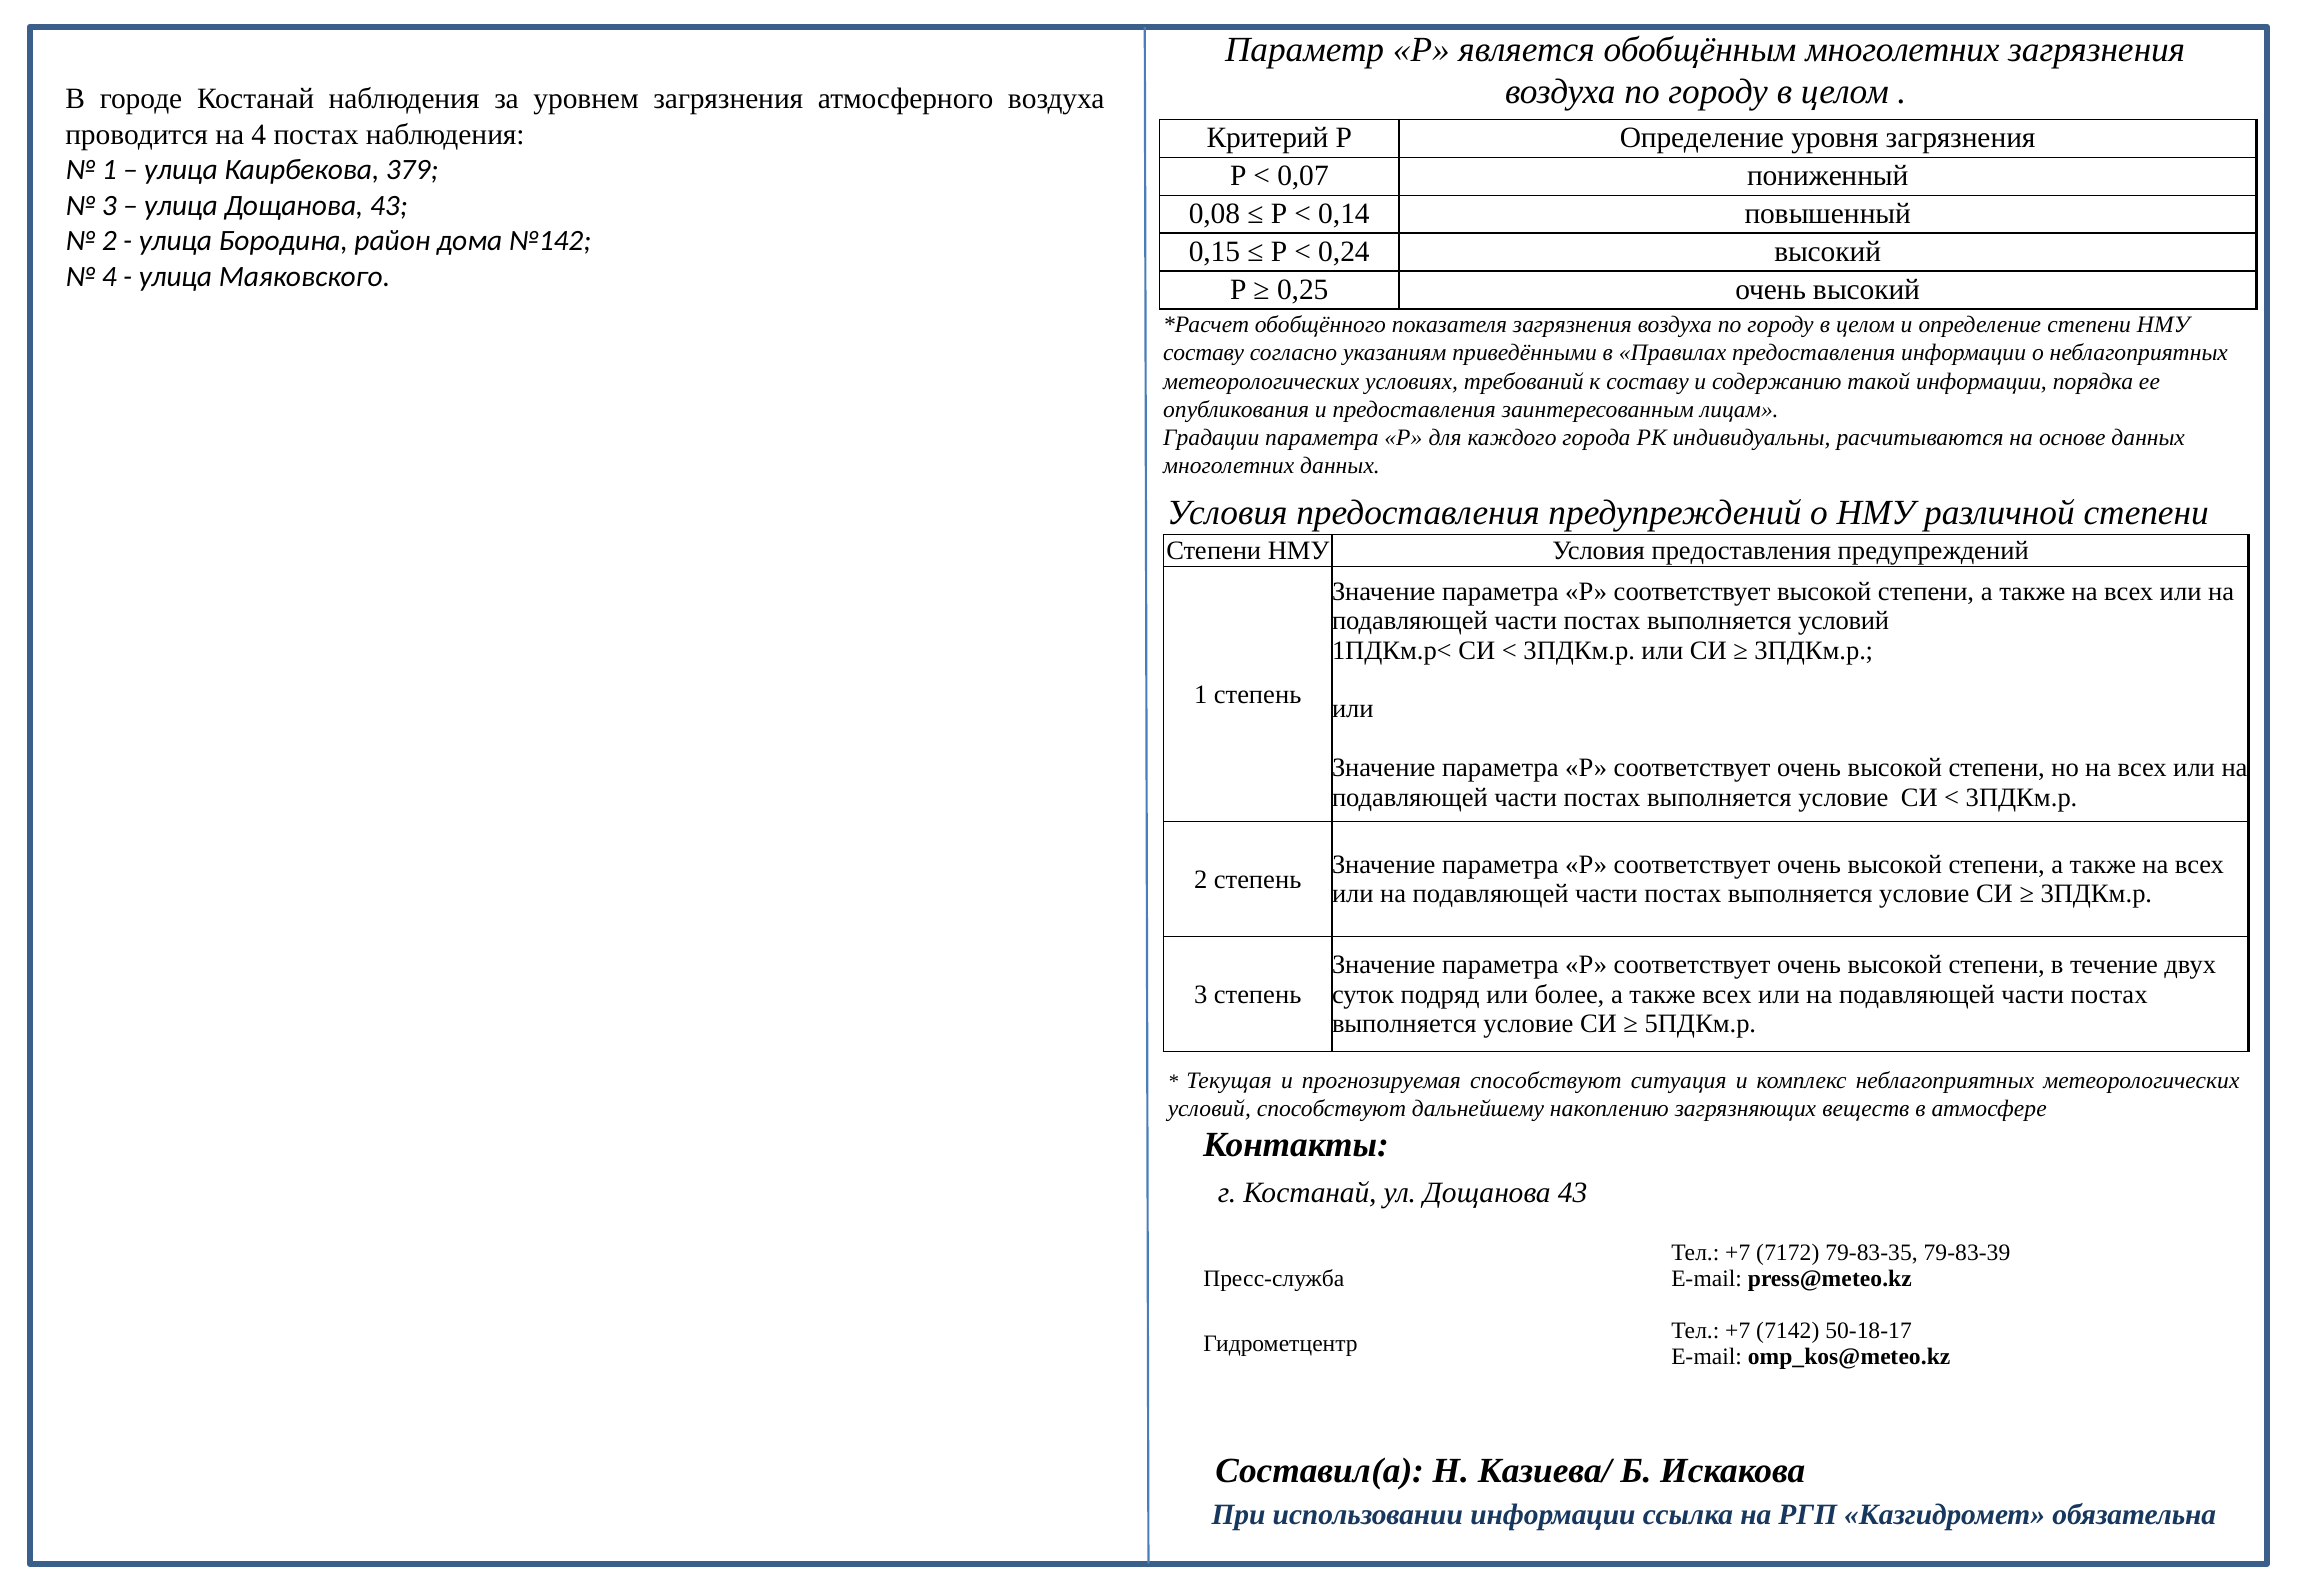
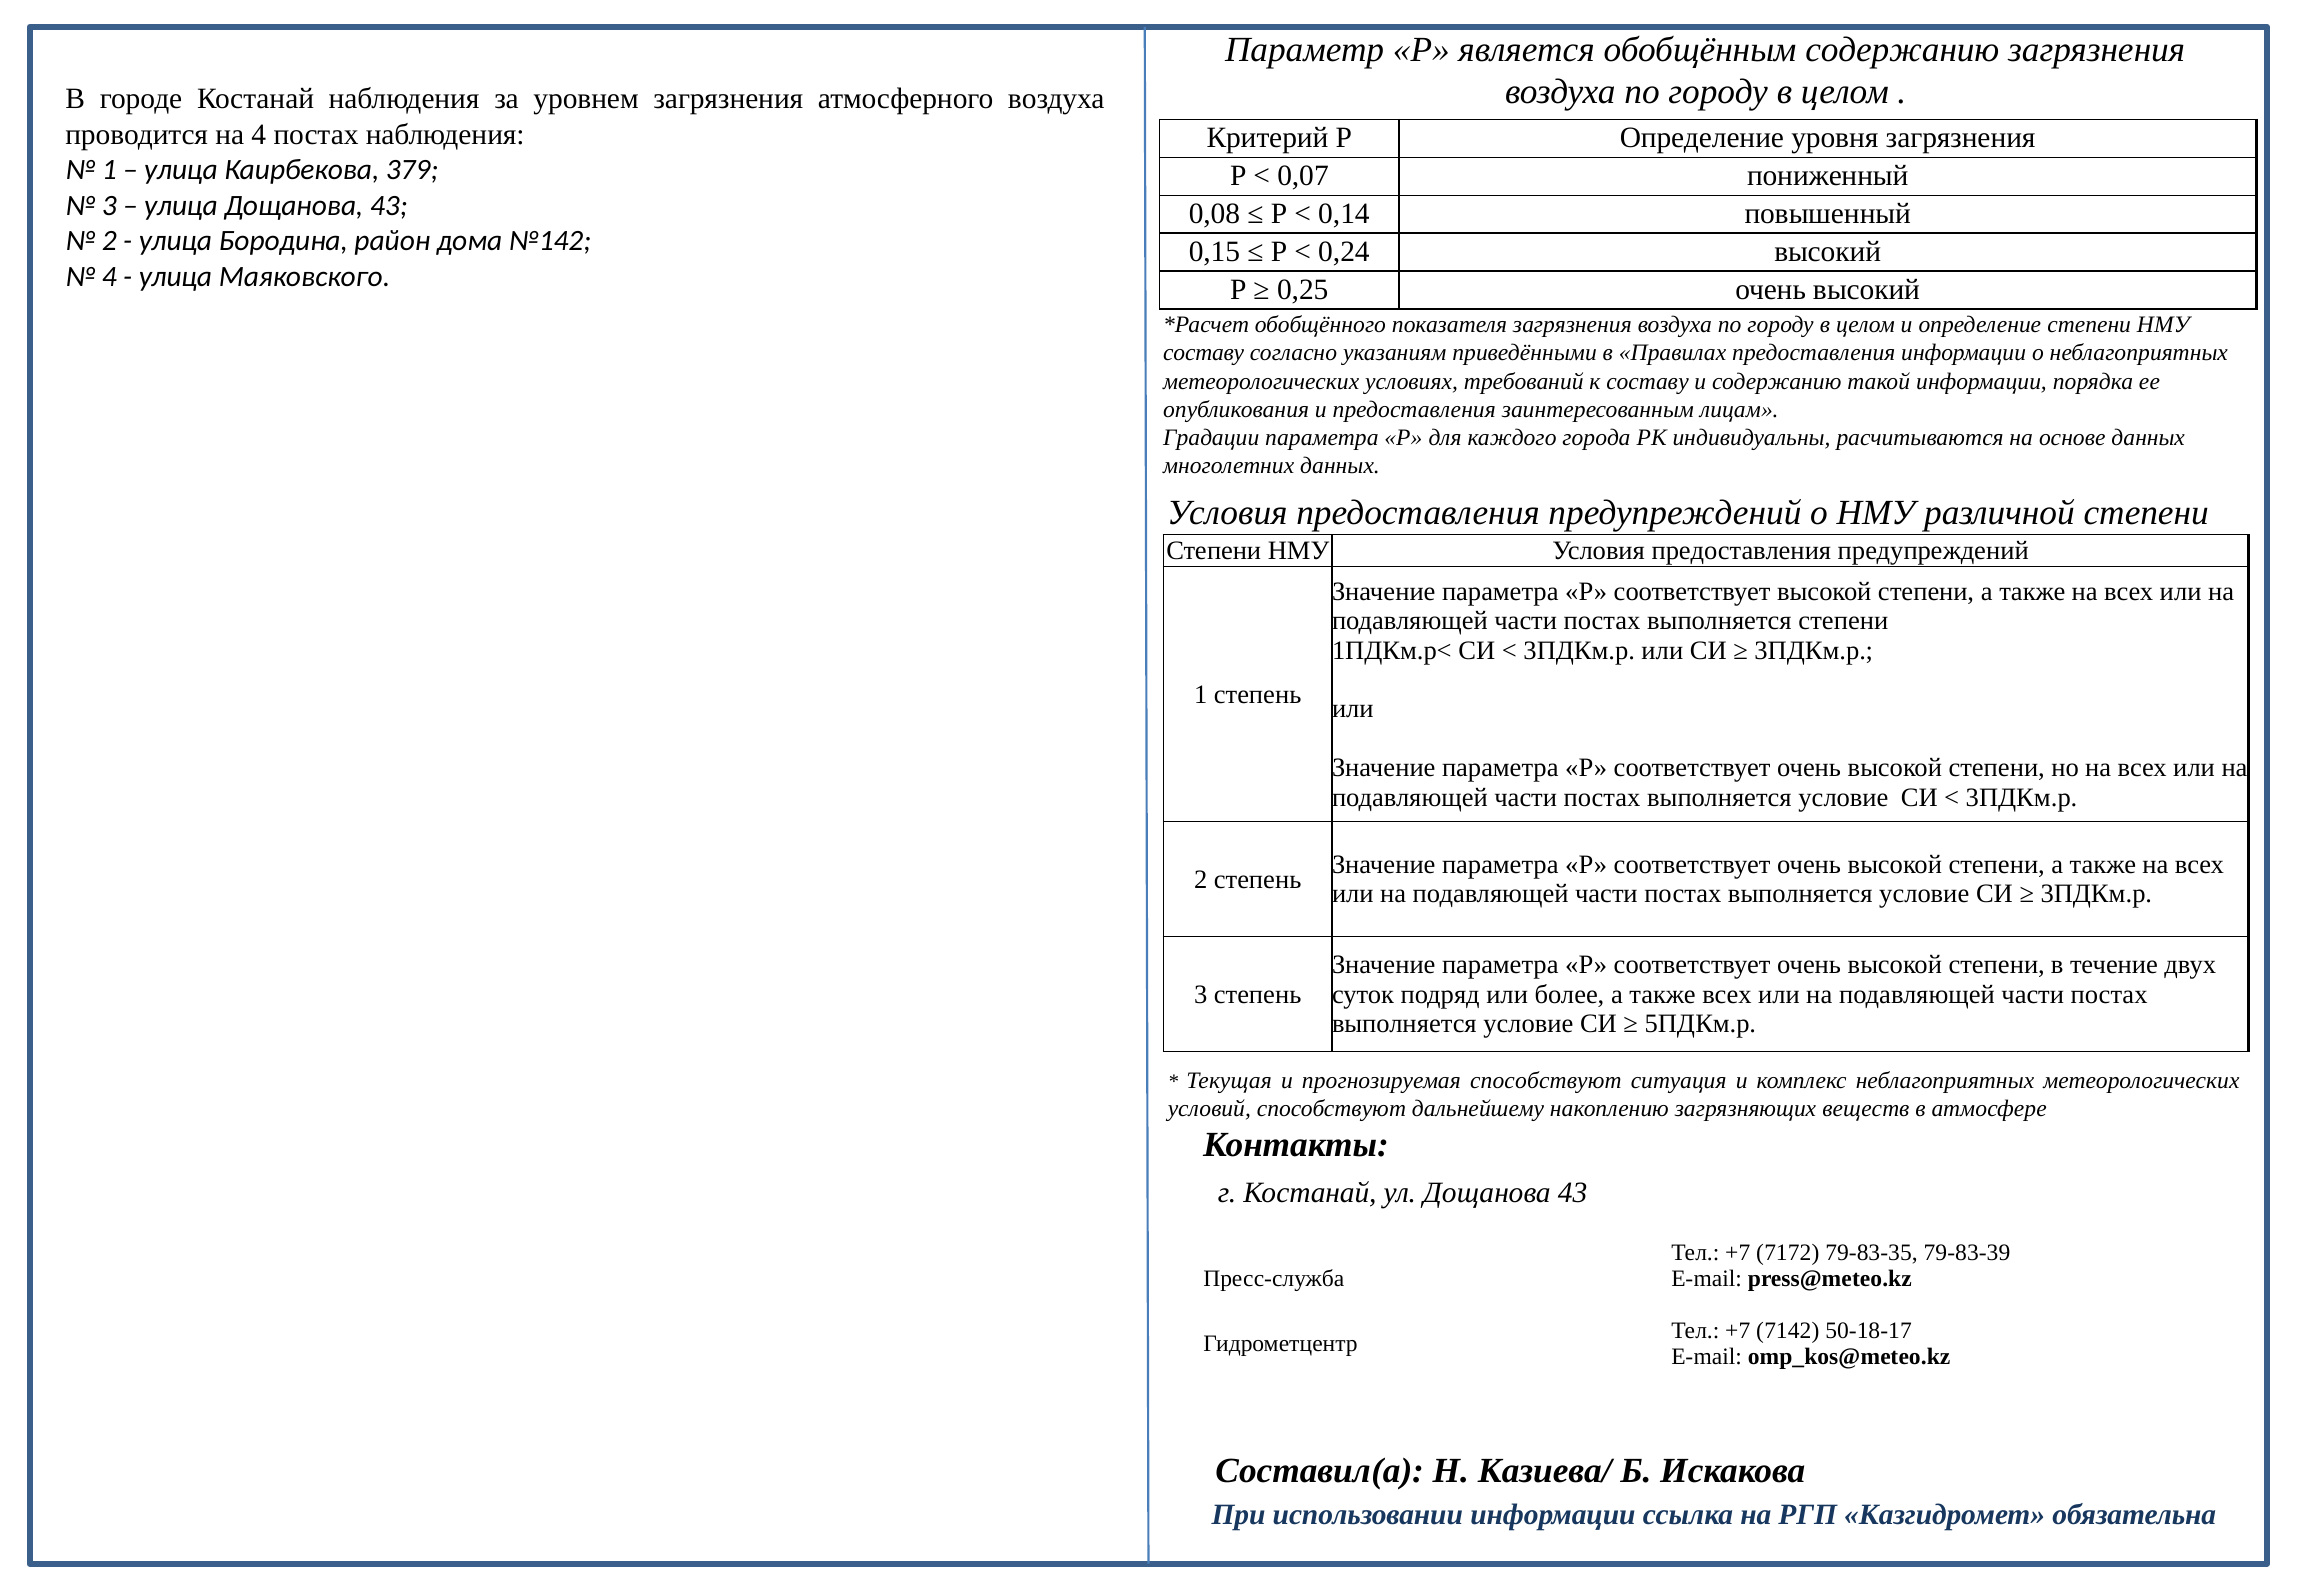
обобщённым многолетних: многолетних -> содержанию
выполняется условий: условий -> степени
